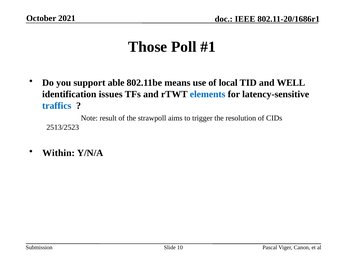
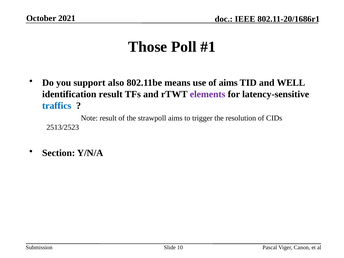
able: able -> also
of local: local -> aims
identification issues: issues -> result
elements colour: blue -> purple
Within: Within -> Section
